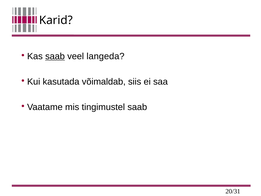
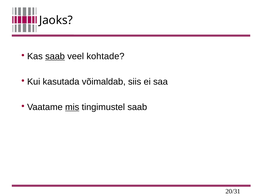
Karid: Karid -> Jaoks
langeda: langeda -> kohtade
mis underline: none -> present
